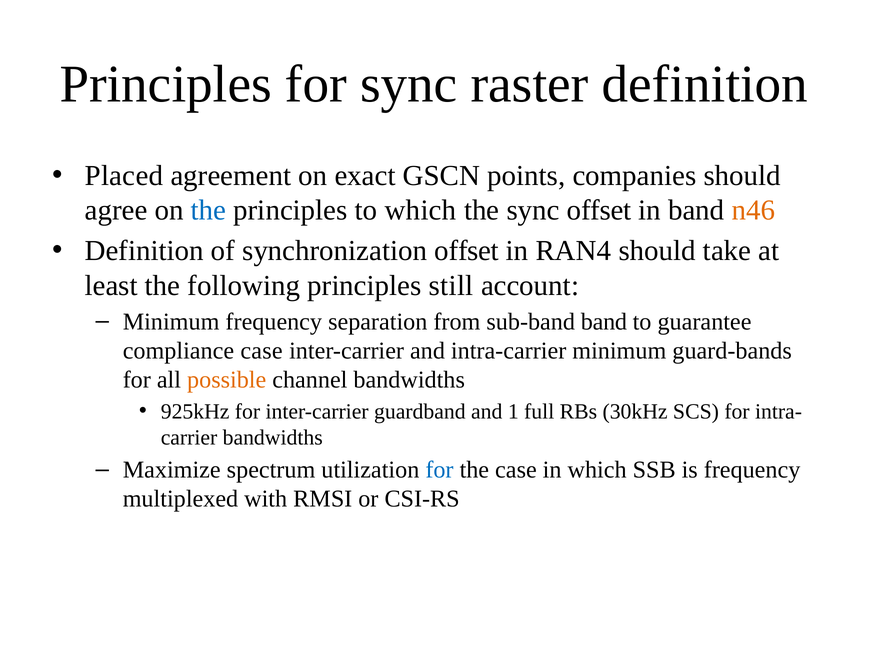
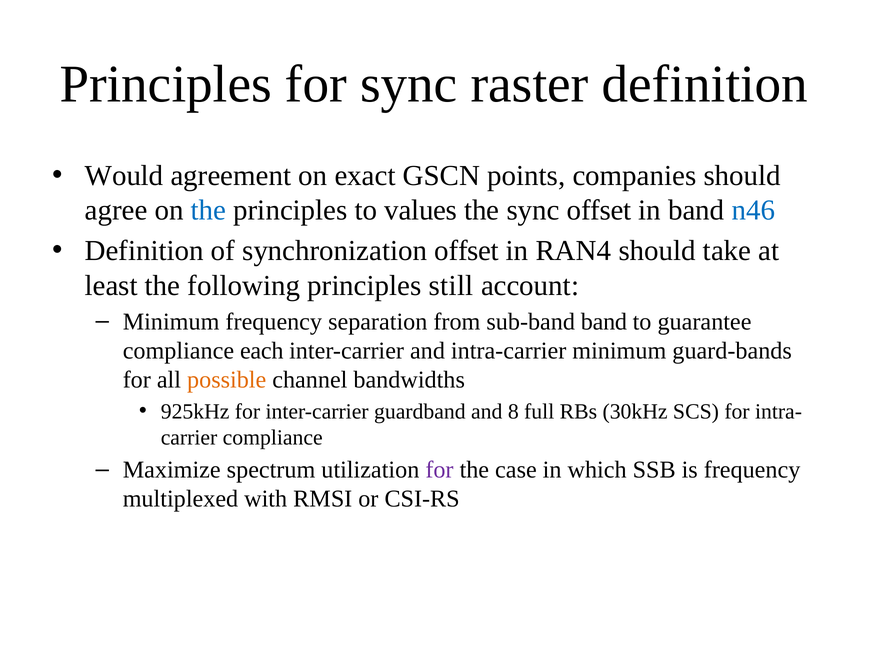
Placed: Placed -> Would
to which: which -> values
n46 colour: orange -> blue
compliance case: case -> each
1: 1 -> 8
bandwidths at (273, 438): bandwidths -> compliance
for at (439, 470) colour: blue -> purple
